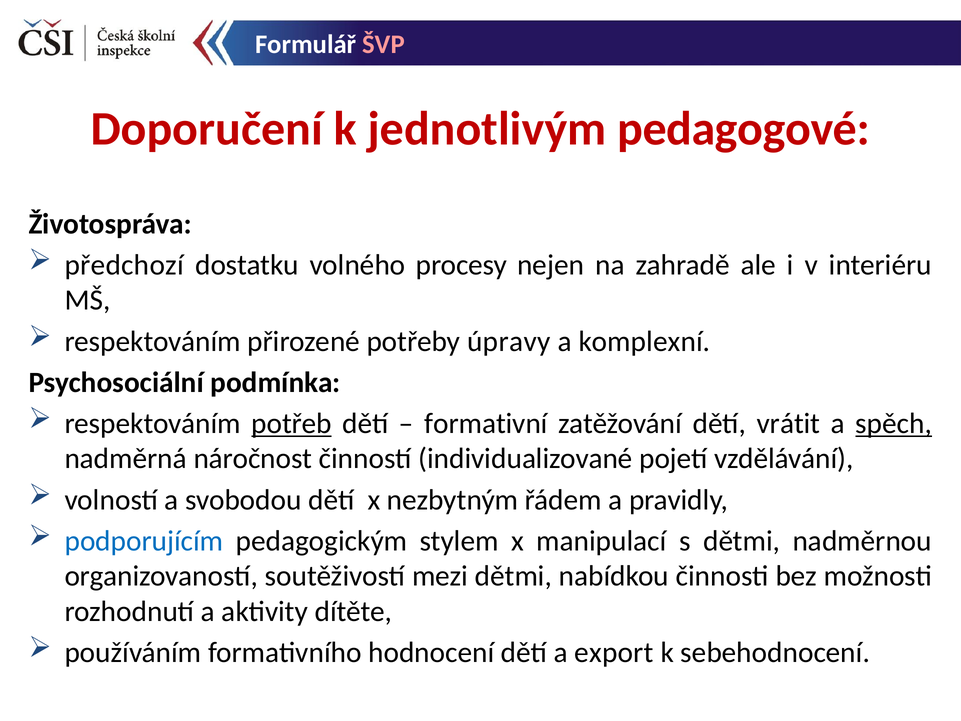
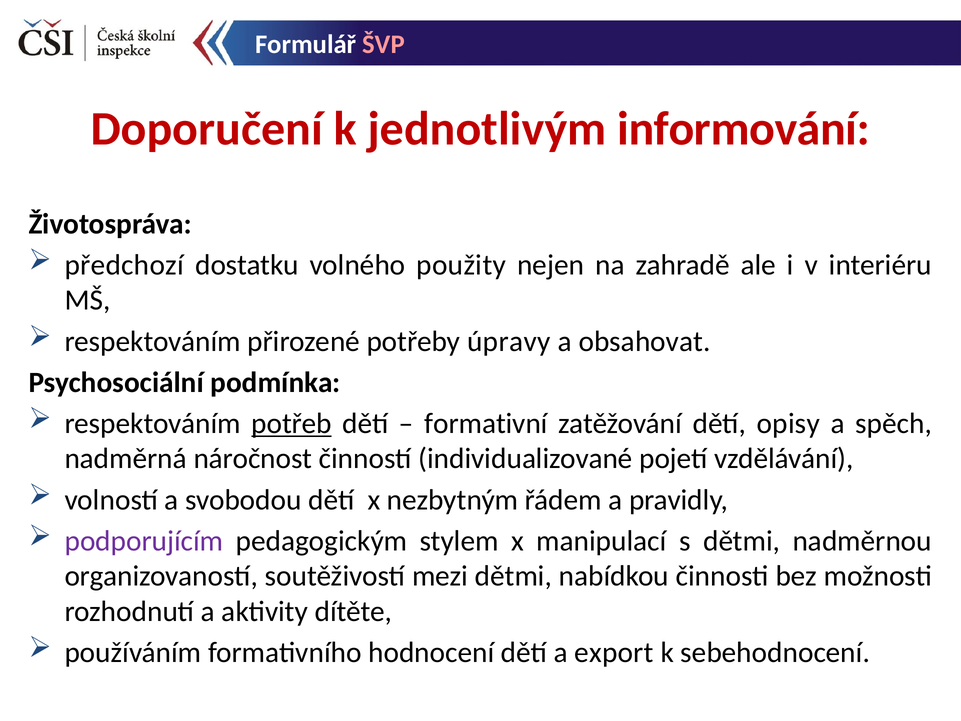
pedagogové: pedagogové -> informování
procesy: procesy -> použity
komplexní: komplexní -> obsahovat
vrátit: vrátit -> opisy
spěch underline: present -> none
podporujícím colour: blue -> purple
